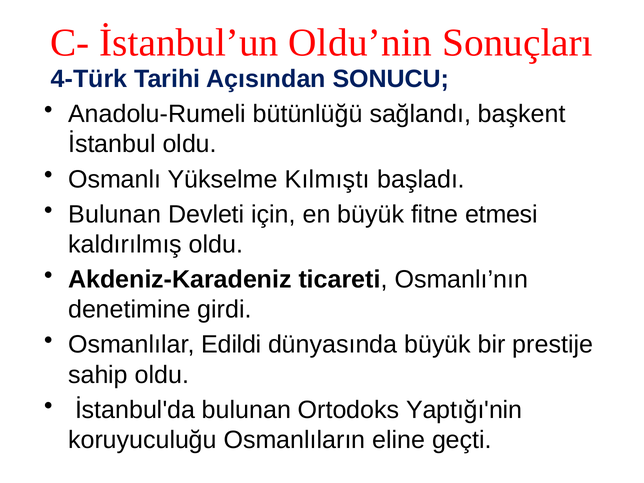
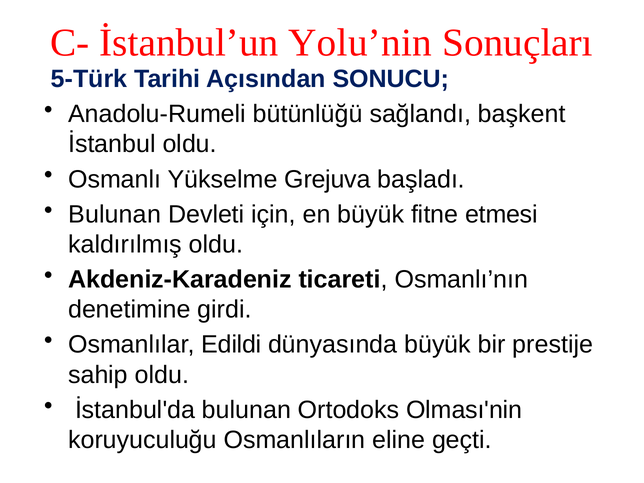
Oldu’nin: Oldu’nin -> Yolu’nin
4-Türk: 4-Türk -> 5-Türk
Kılmıştı: Kılmıştı -> Grejuva
Yaptığı'nin: Yaptığı'nin -> Olması'nin
